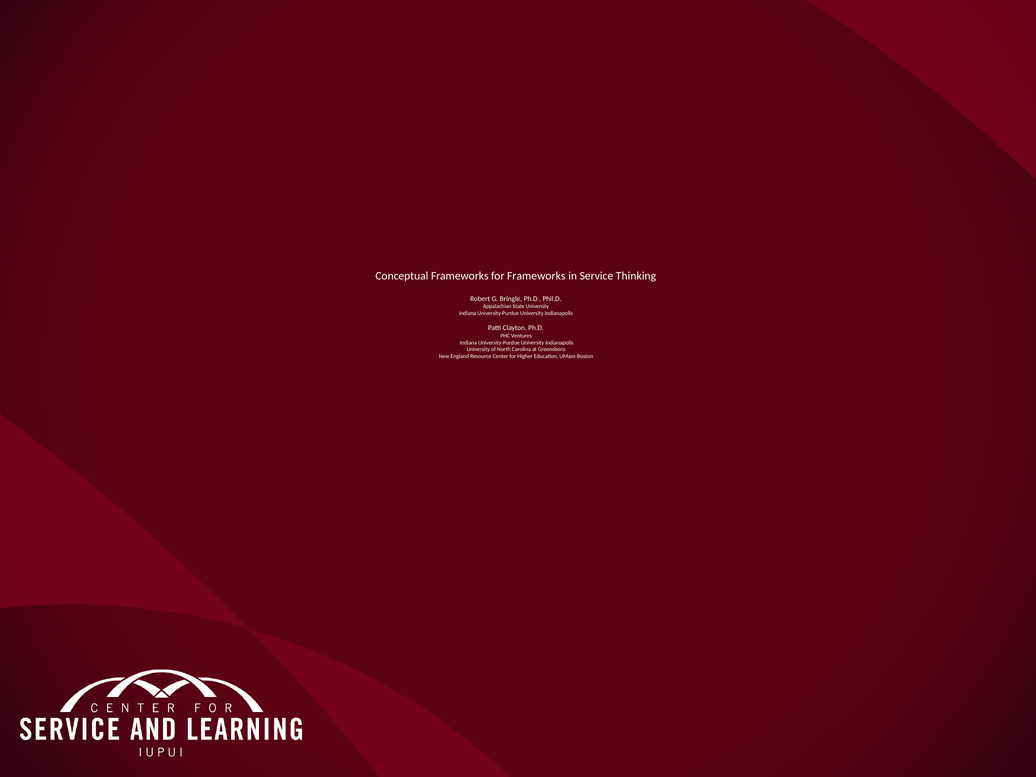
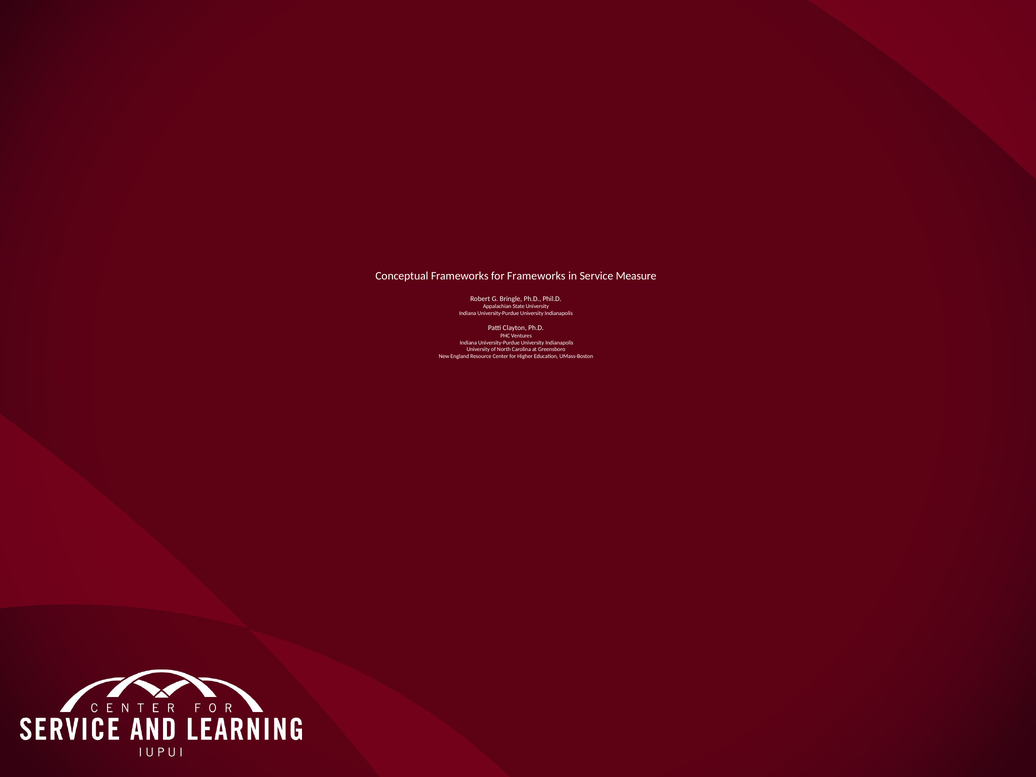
Thinking: Thinking -> Measure
